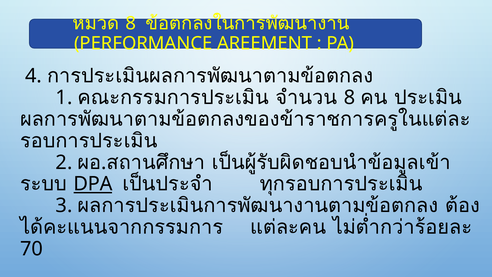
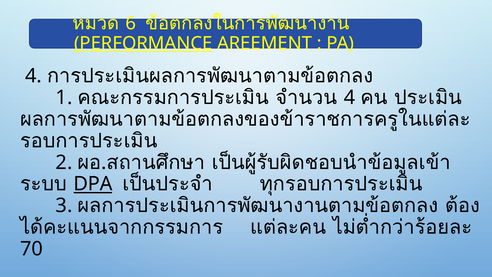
8 at (131, 24): 8 -> 6
PERFORMANCE underline: none -> present
8 at (350, 97): 8 -> 4
